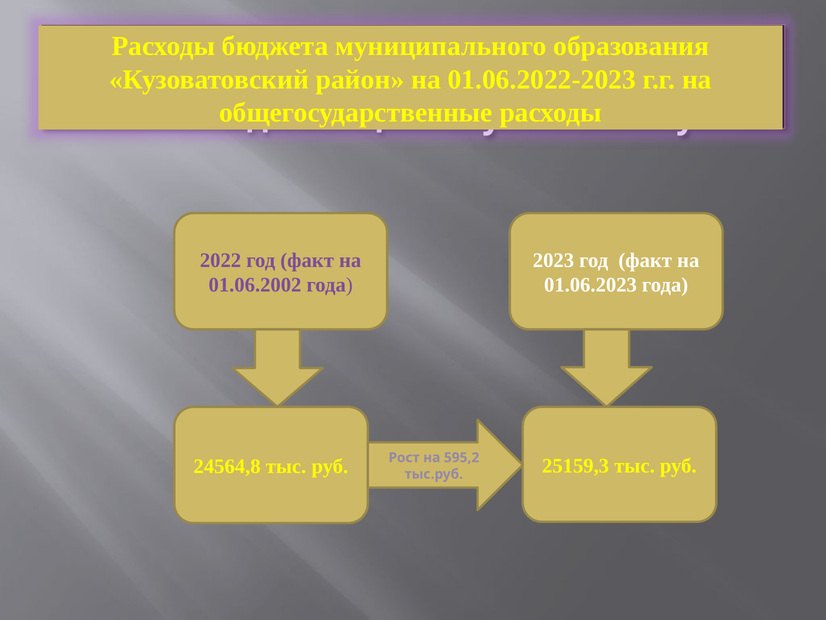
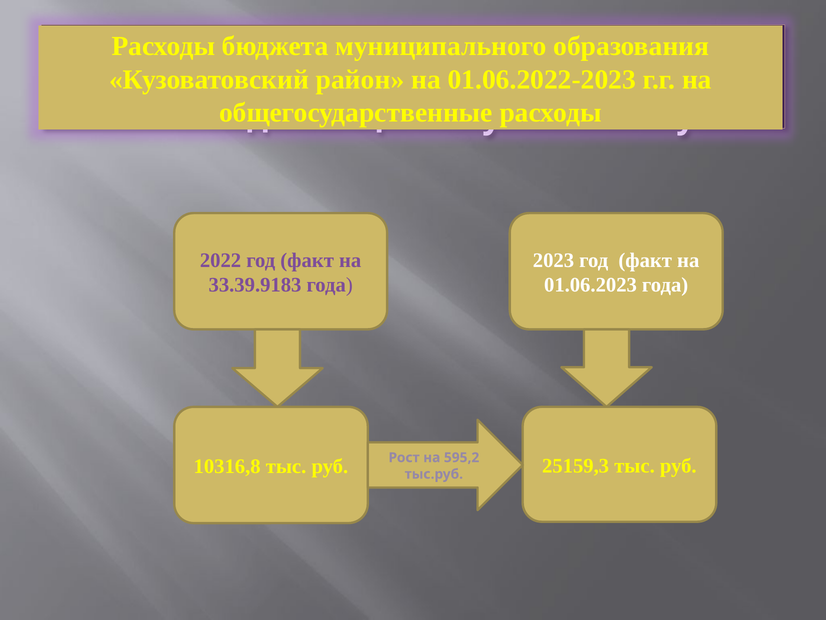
01.06.2002: 01.06.2002 -> 33.39.9183
24564,8: 24564,8 -> 10316,8
